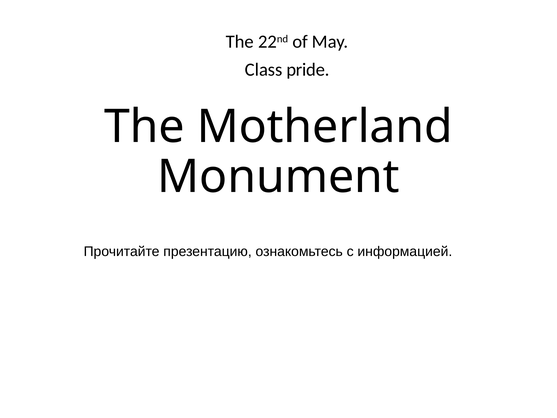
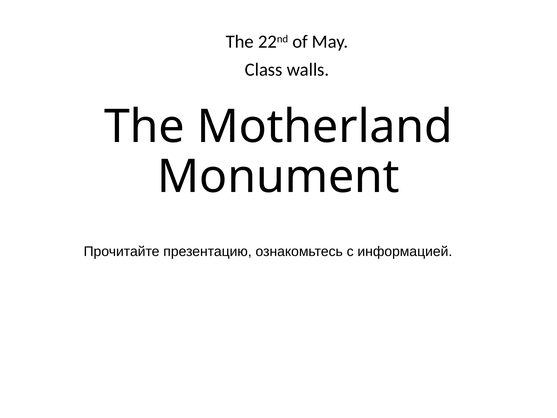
pride: pride -> walls
